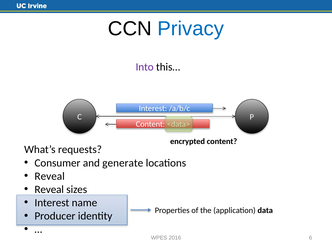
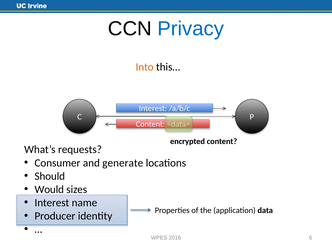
Into colour: purple -> orange
Reveal at (50, 176): Reveal -> Should
Reveal at (49, 189): Reveal -> Would
